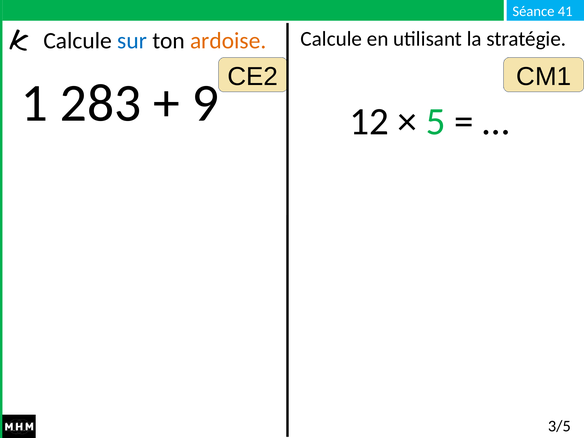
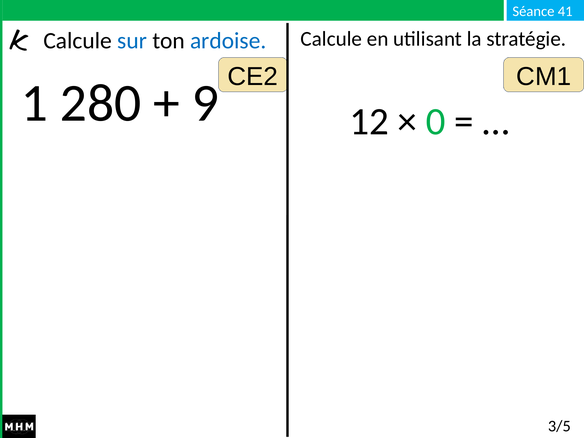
ardoise colour: orange -> blue
283: 283 -> 280
5: 5 -> 0
